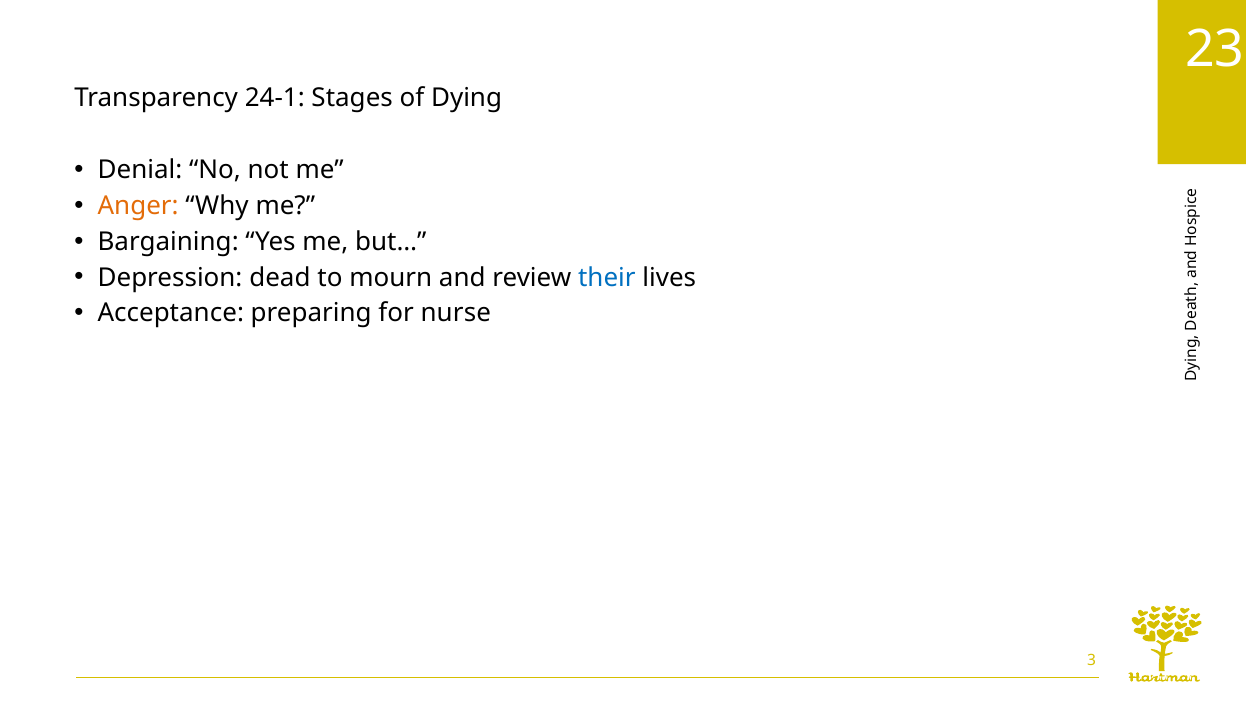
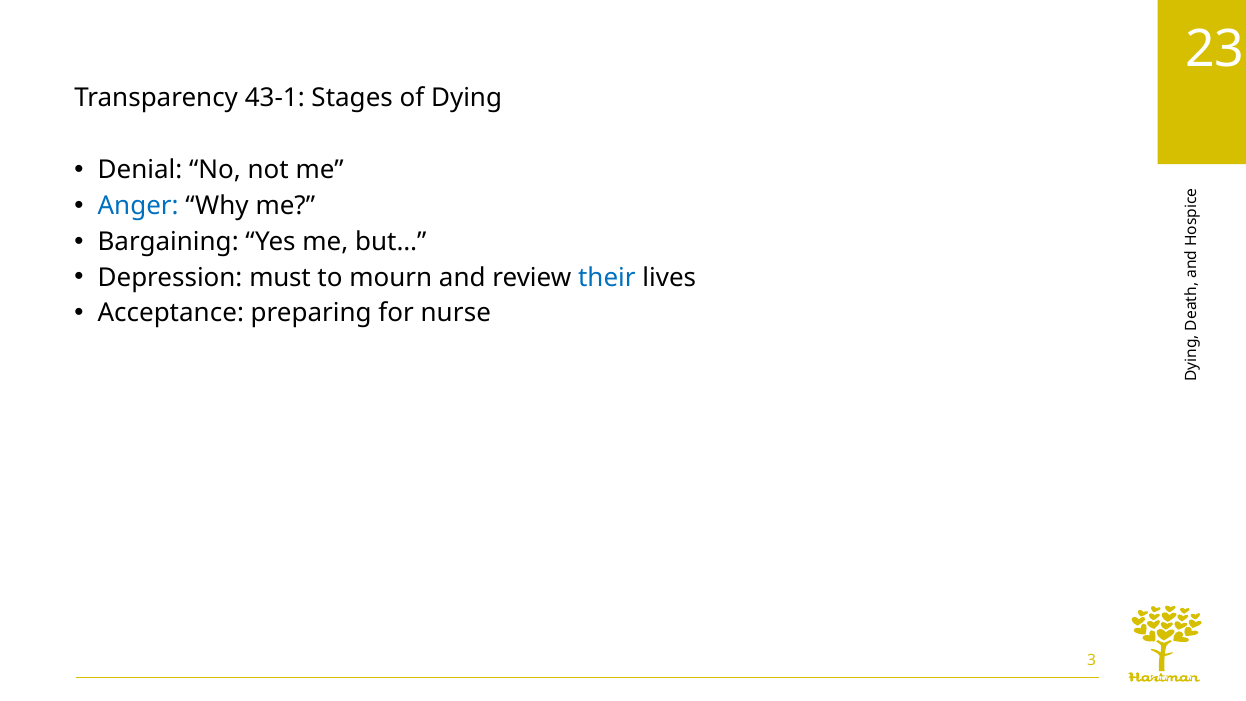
24-1: 24-1 -> 43-1
Anger colour: orange -> blue
dead: dead -> must
